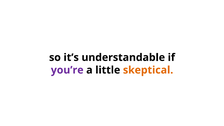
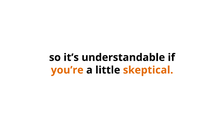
you’re colour: purple -> orange
